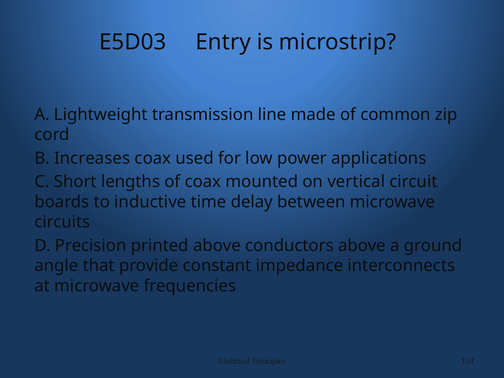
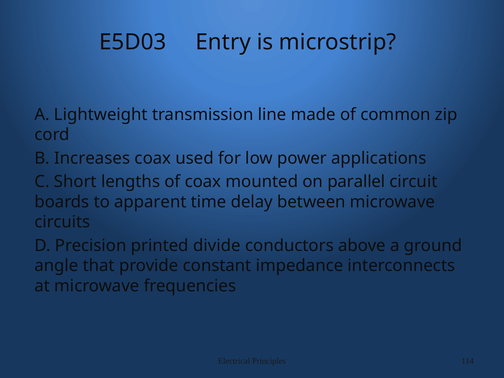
vertical: vertical -> parallel
inductive: inductive -> apparent
printed above: above -> divide
